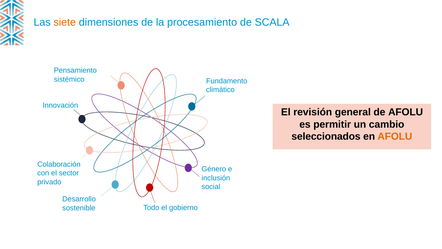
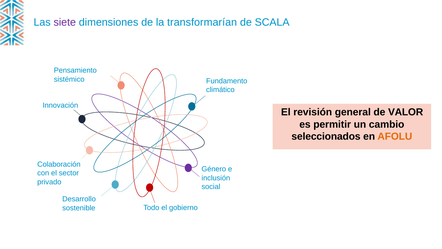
siete colour: orange -> purple
procesamiento: procesamiento -> transformarían
de AFOLU: AFOLU -> VALOR
